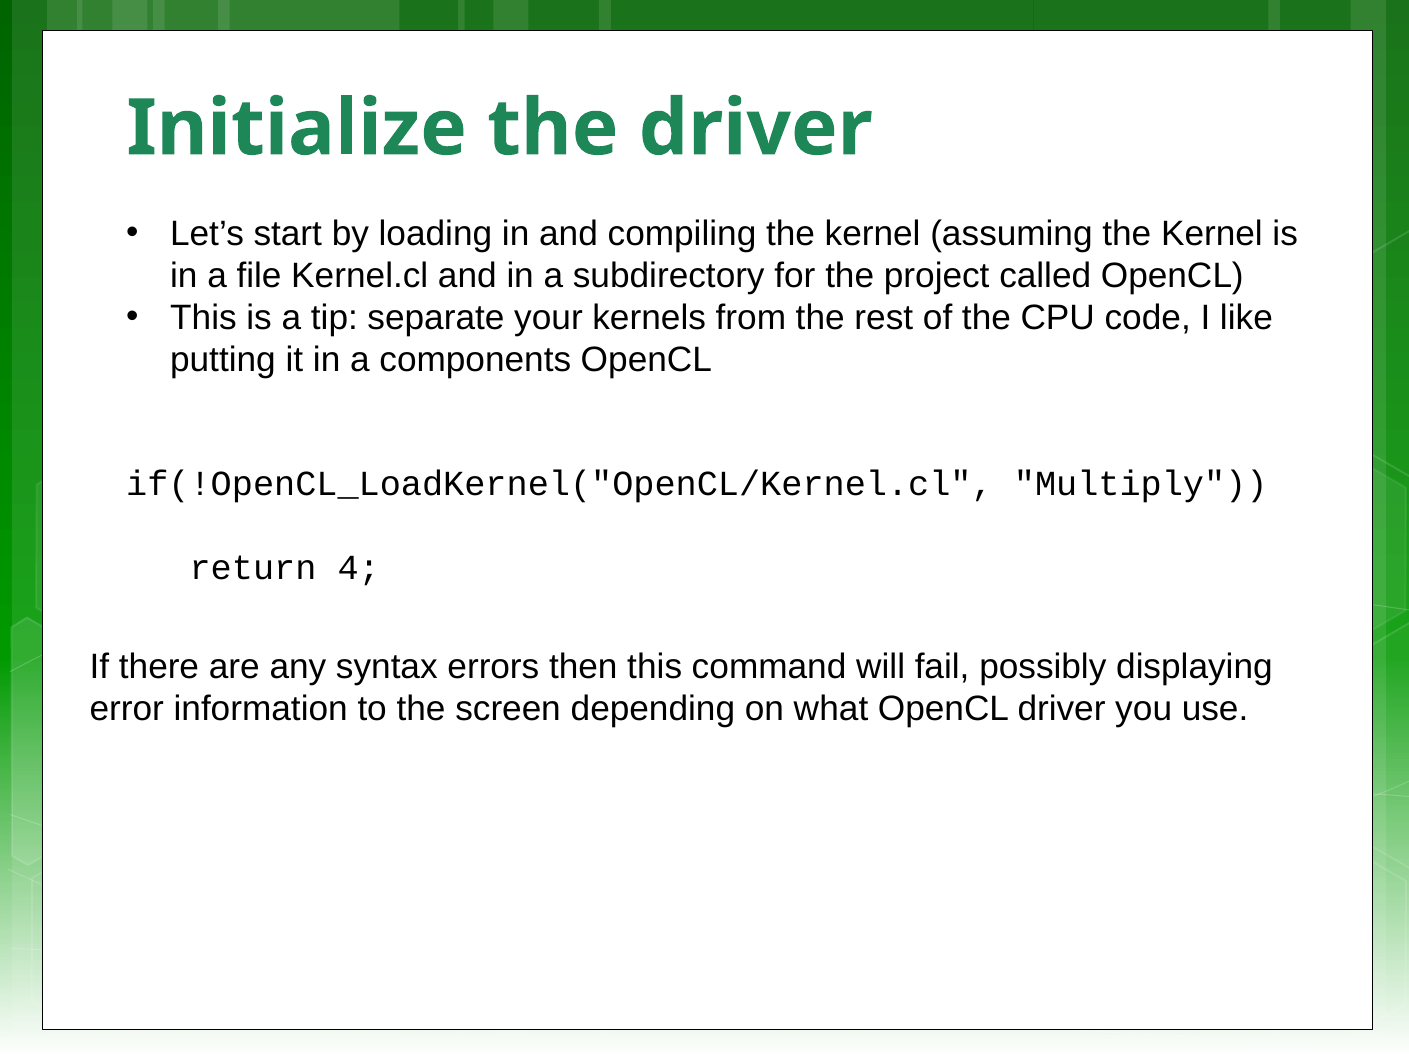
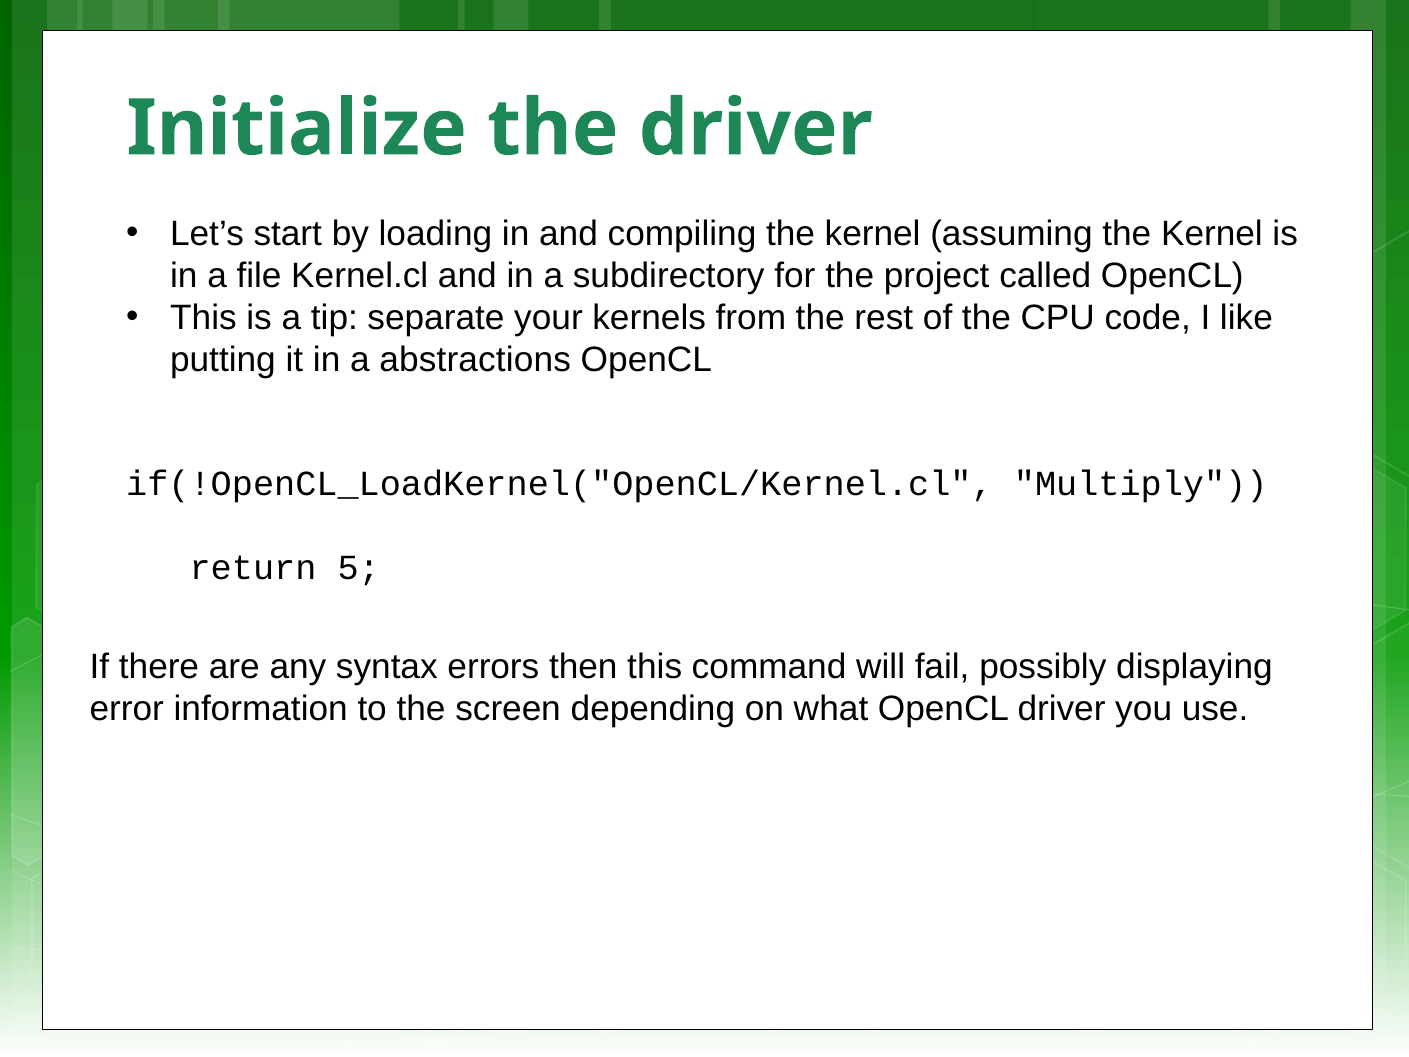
components: components -> abstractions
4: 4 -> 5
